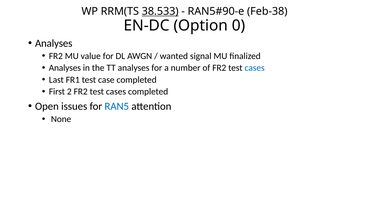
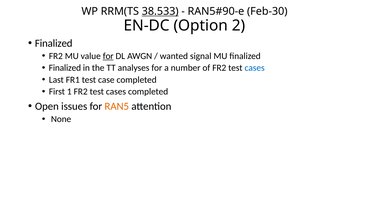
Feb-38: Feb-38 -> Feb-30
0: 0 -> 2
Analyses at (54, 43): Analyses -> Finalized
for at (108, 56) underline: none -> present
Analyses at (65, 68): Analyses -> Finalized
2: 2 -> 1
RAN5 colour: blue -> orange
